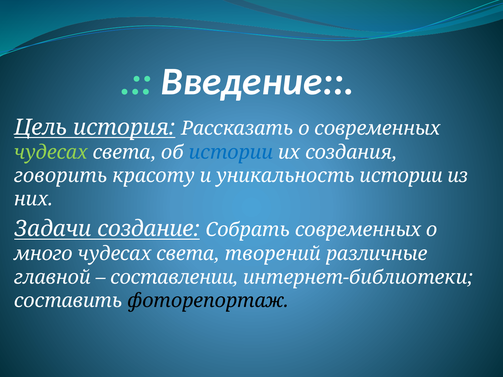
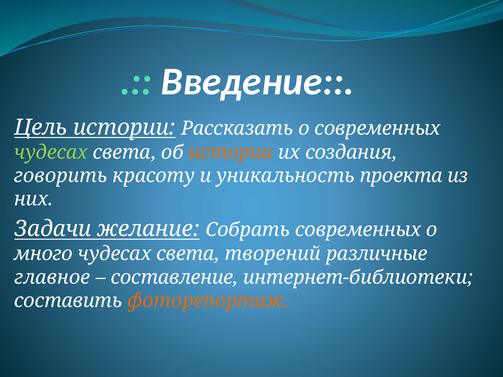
Цель история: история -> истории
истории at (231, 152) colour: blue -> orange
уникальность истории: истории -> проекта
создание: создание -> желание
главной: главной -> главное
составлении: составлении -> составление
фоторепортаж colour: black -> orange
